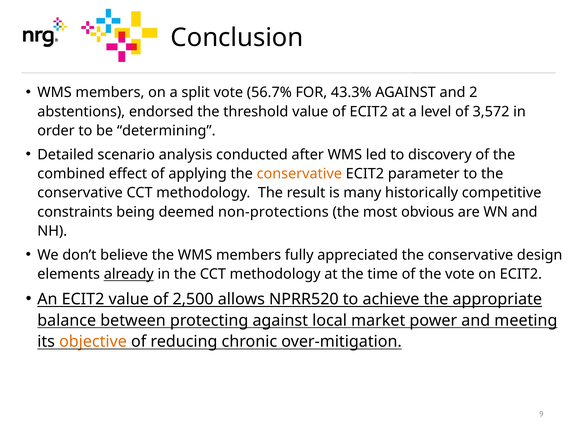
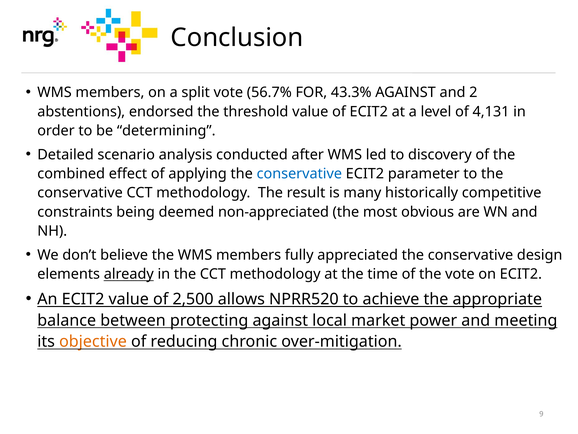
3,572: 3,572 -> 4,131
conservative at (299, 174) colour: orange -> blue
non-protections: non-protections -> non-appreciated
